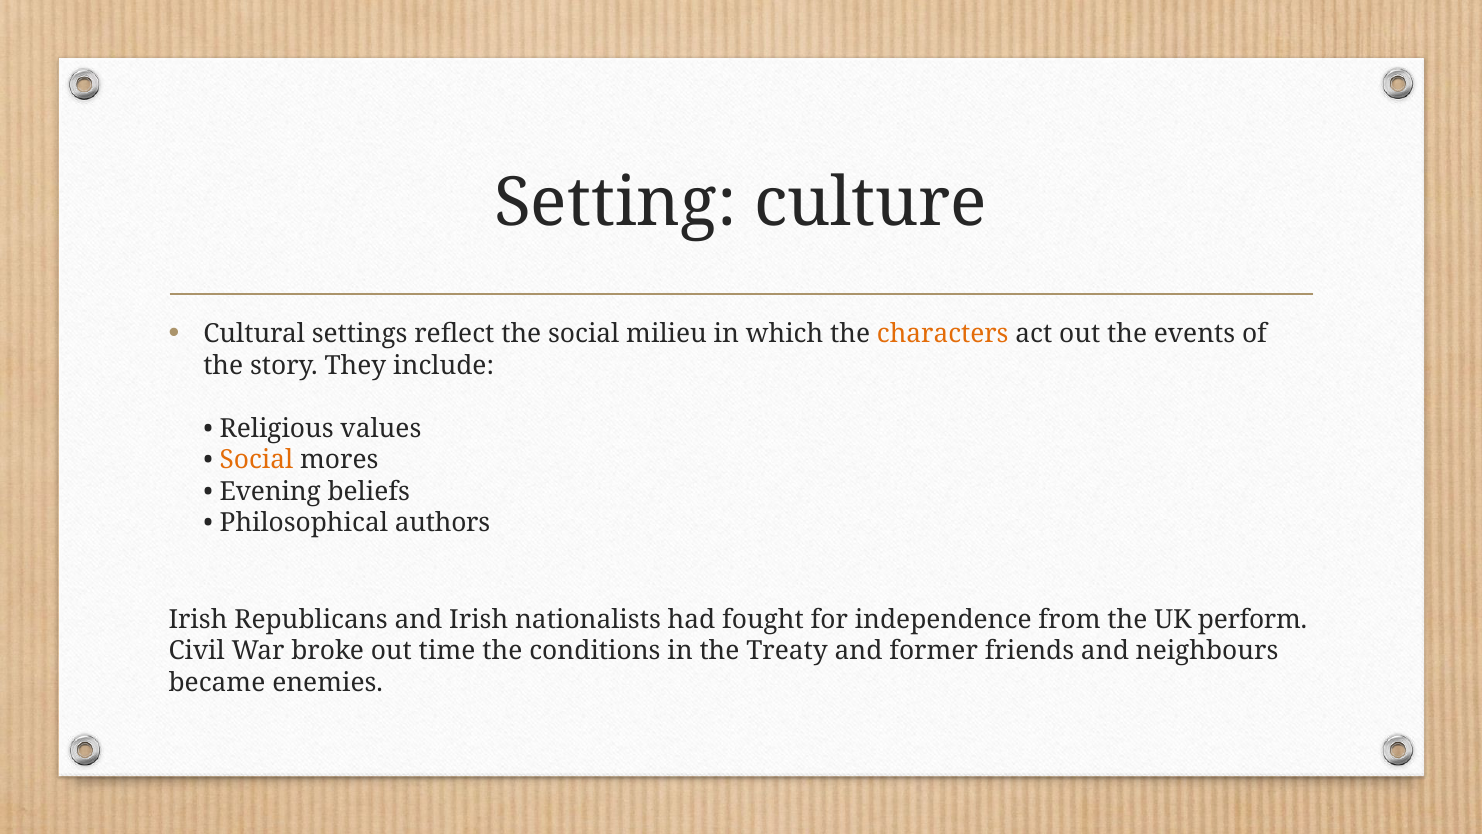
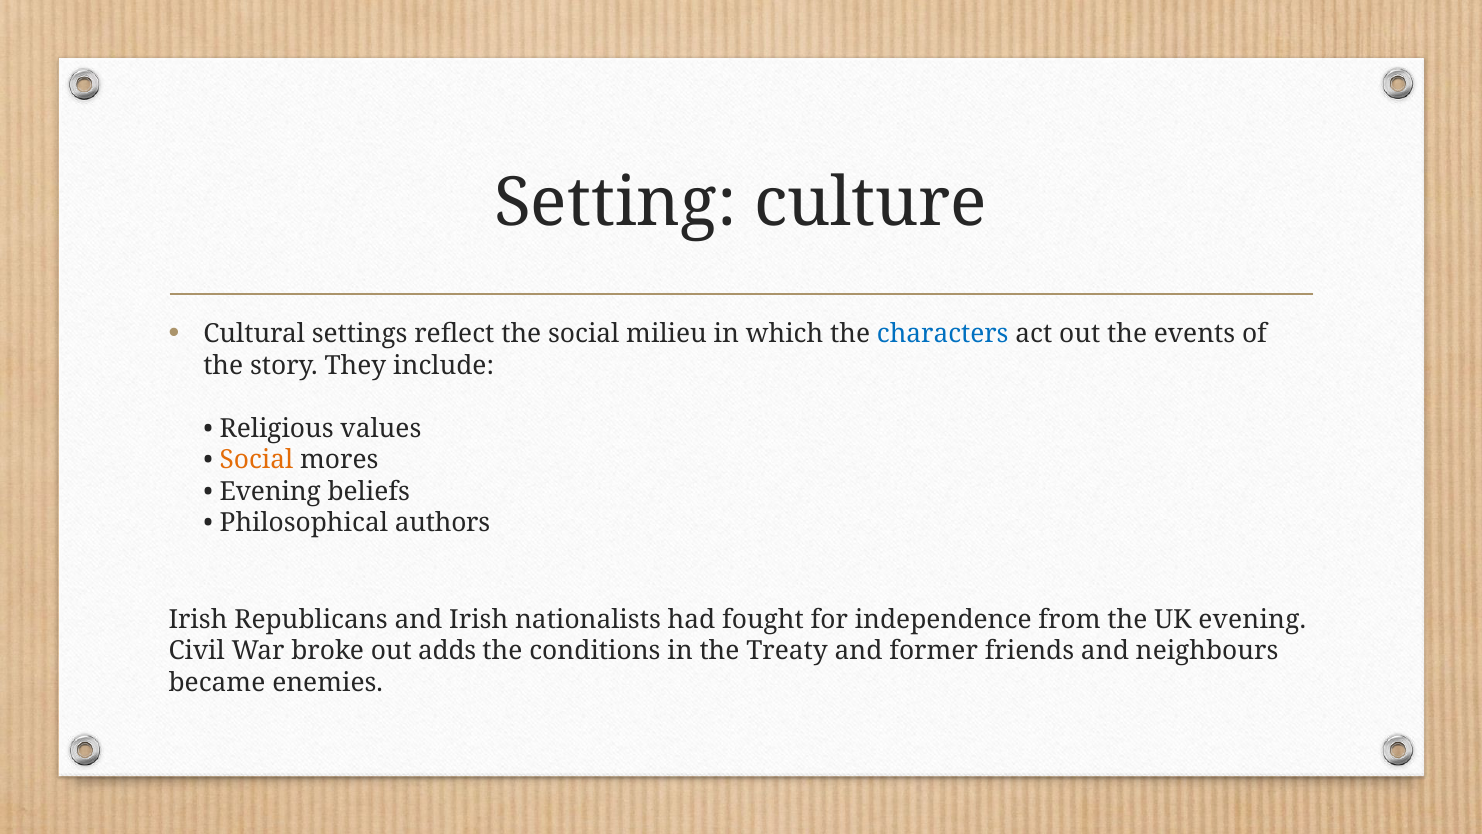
characters colour: orange -> blue
UK perform: perform -> evening
time: time -> adds
